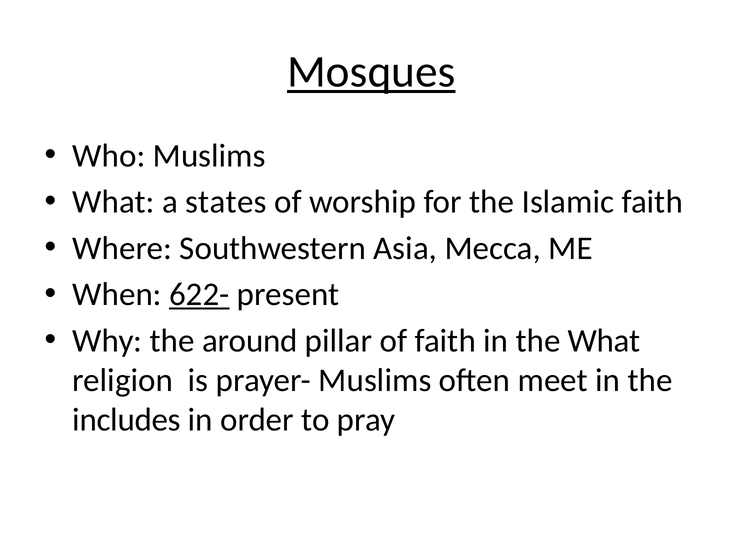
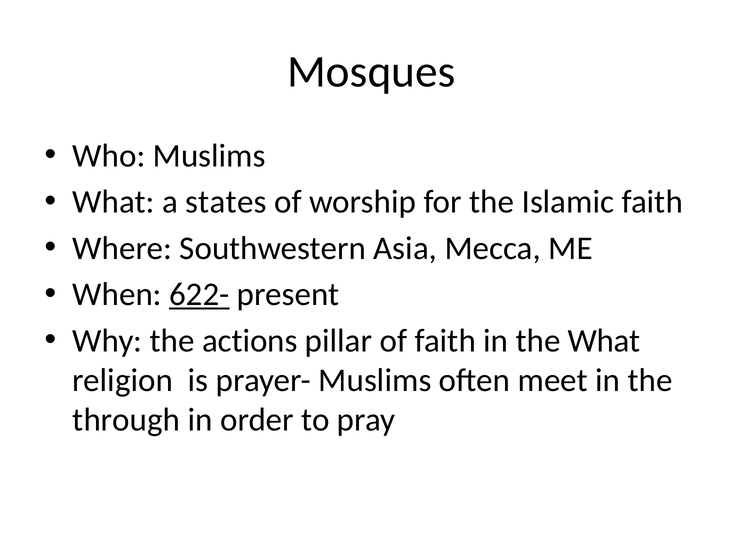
Mosques underline: present -> none
around: around -> actions
includes: includes -> through
